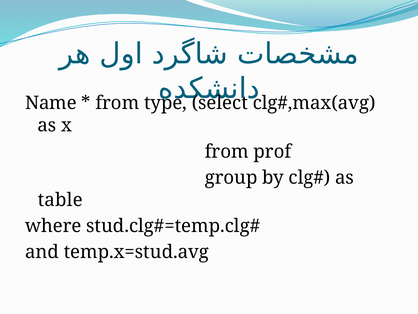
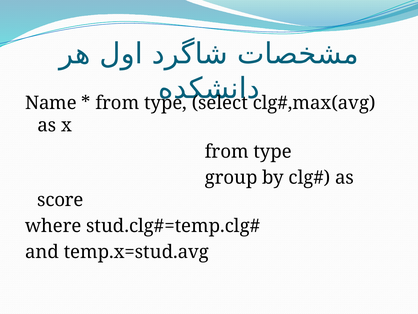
prof at (272, 151): prof -> type
table: table -> score
